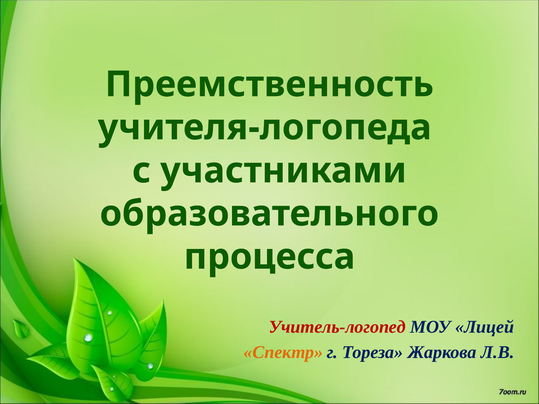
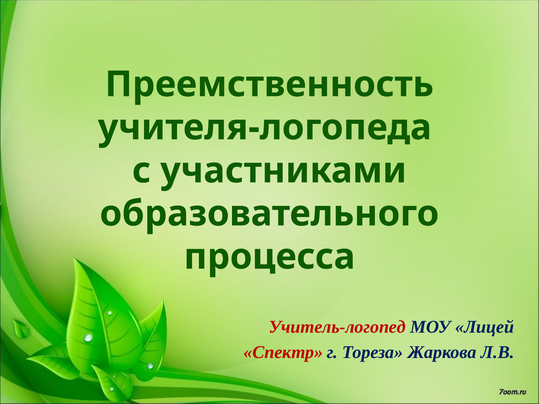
Спектр colour: orange -> red
